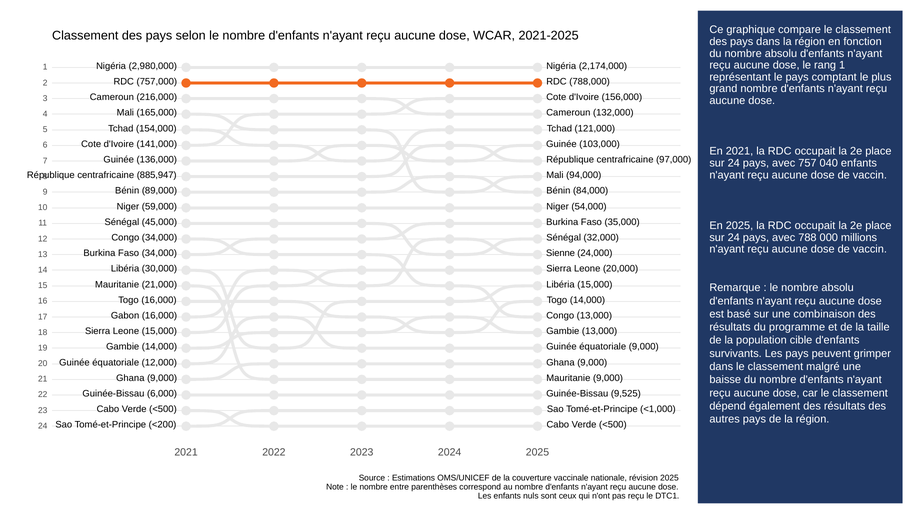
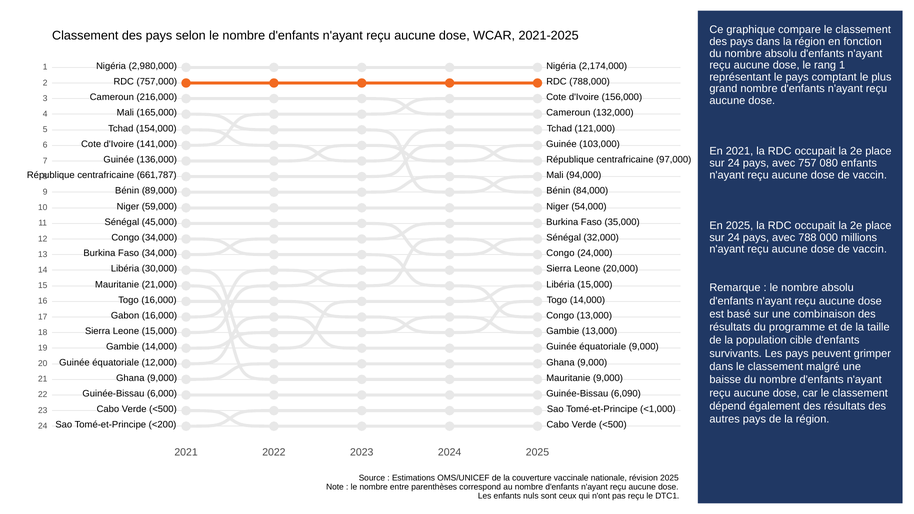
040: 040 -> 080
885,947: 885,947 -> 661,787
Sienne at (561, 253): Sienne -> Congo
9,525: 9,525 -> 6,090
